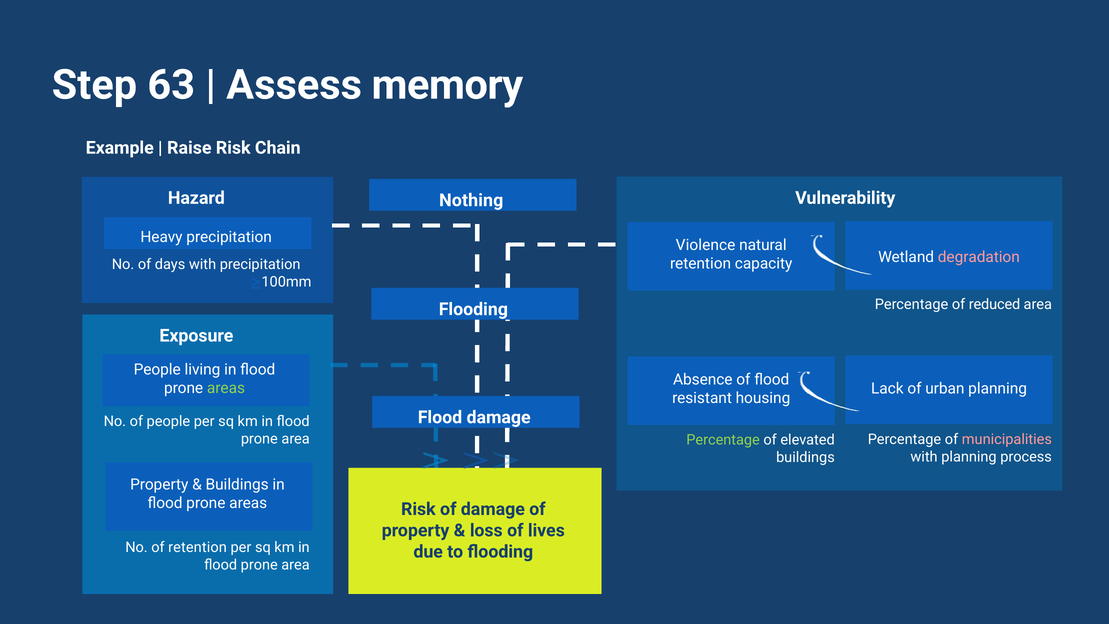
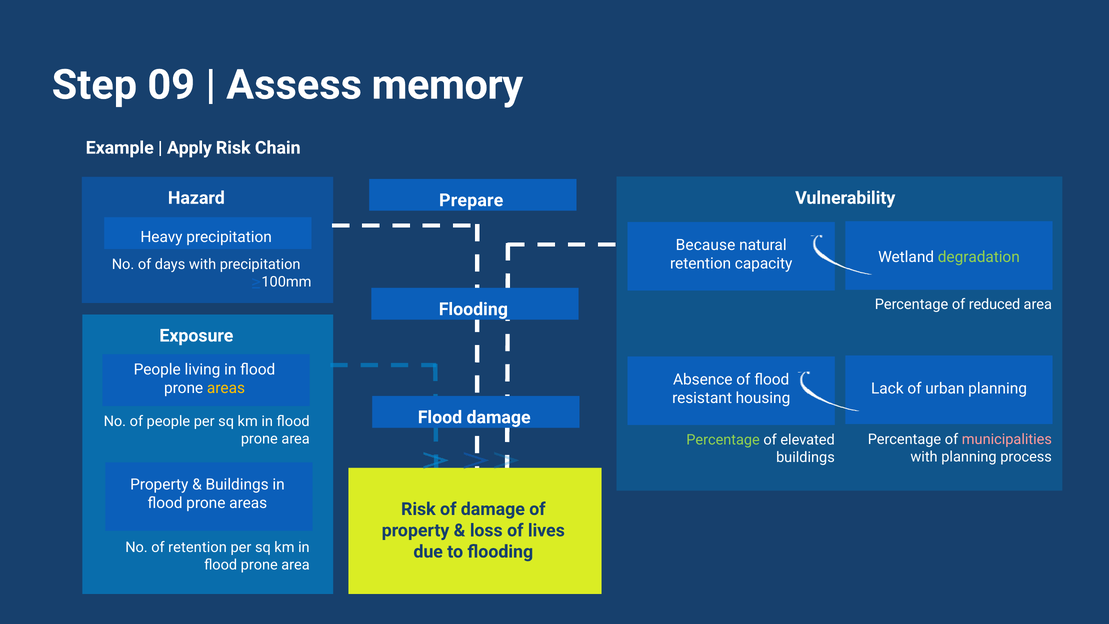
63: 63 -> 09
Raise: Raise -> Apply
Nothing: Nothing -> Prepare
Violence: Violence -> Because
degradation colour: pink -> light green
areas at (226, 388) colour: light green -> yellow
